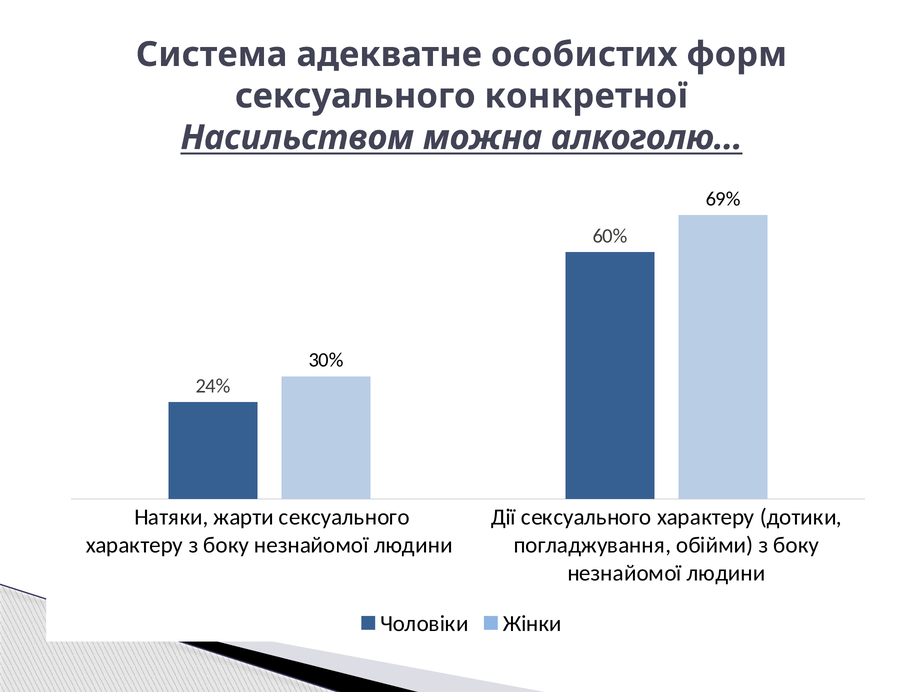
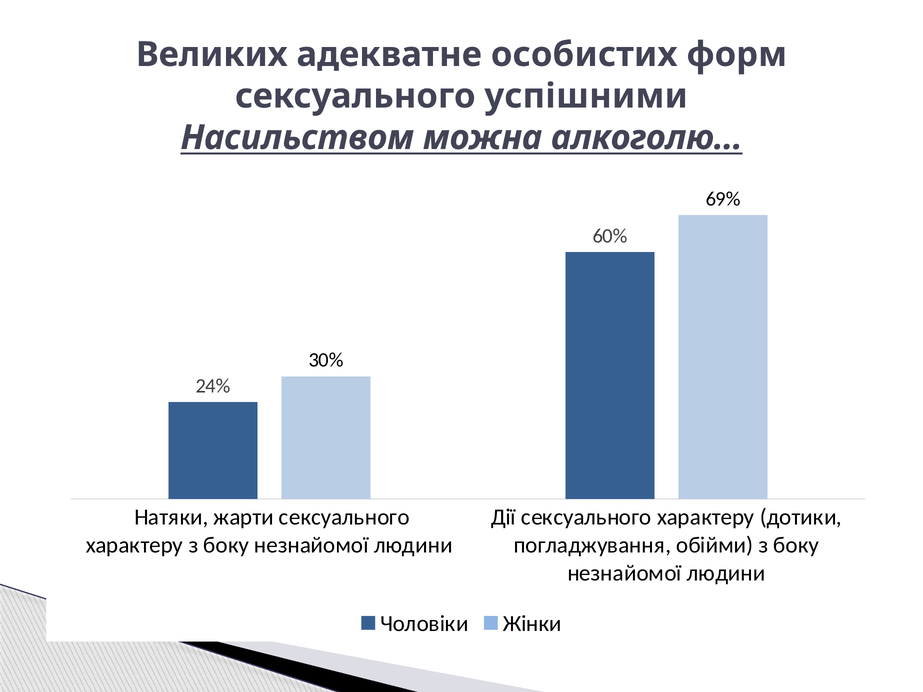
Система: Система -> Великих
конкретної: конкретної -> успішними
